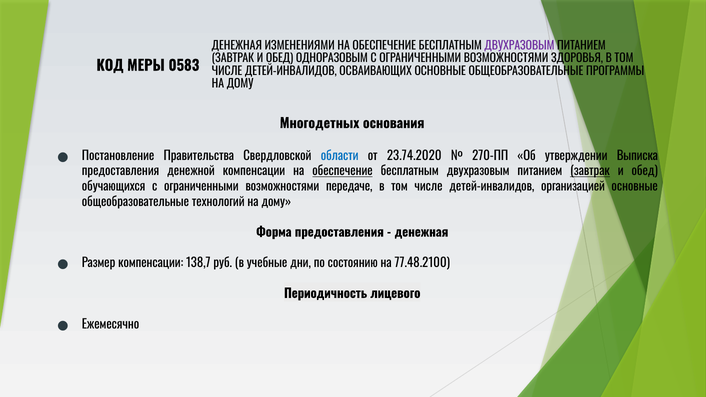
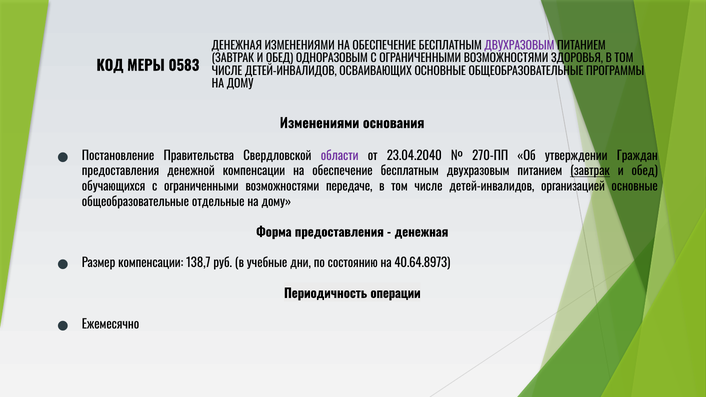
Многодетных at (320, 124): Многодетных -> Изменениями
области colour: blue -> purple
23.74.2020: 23.74.2020 -> 23.04.2040
Выписка: Выписка -> Граждан
обеспечение at (342, 171) underline: present -> none
технологий: технологий -> отдельные
77.48.2100: 77.48.2100 -> 40.64.8973
лицевого: лицевого -> операции
